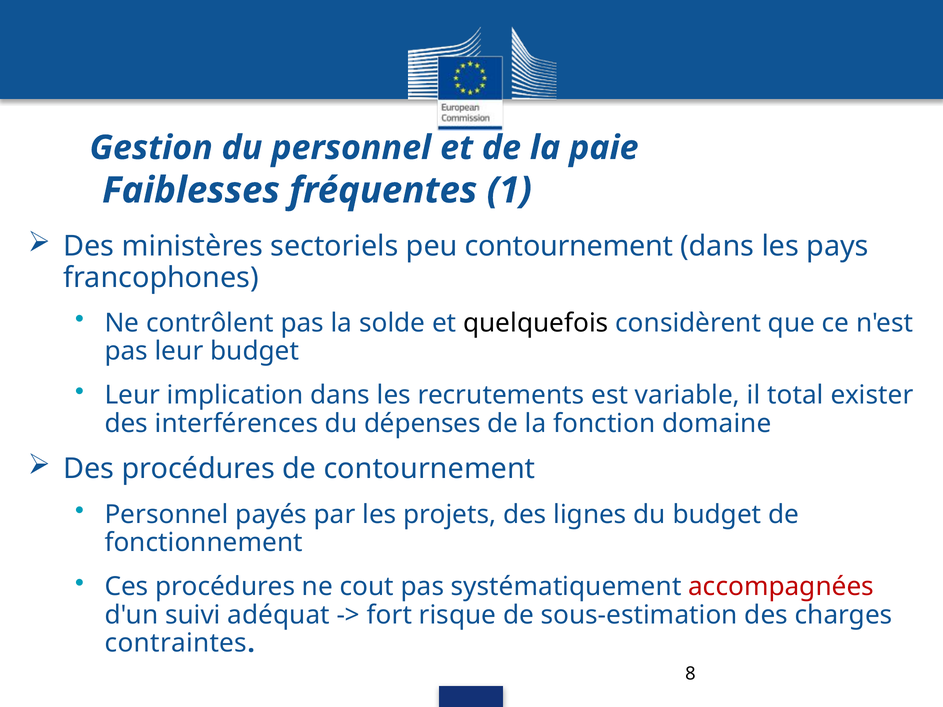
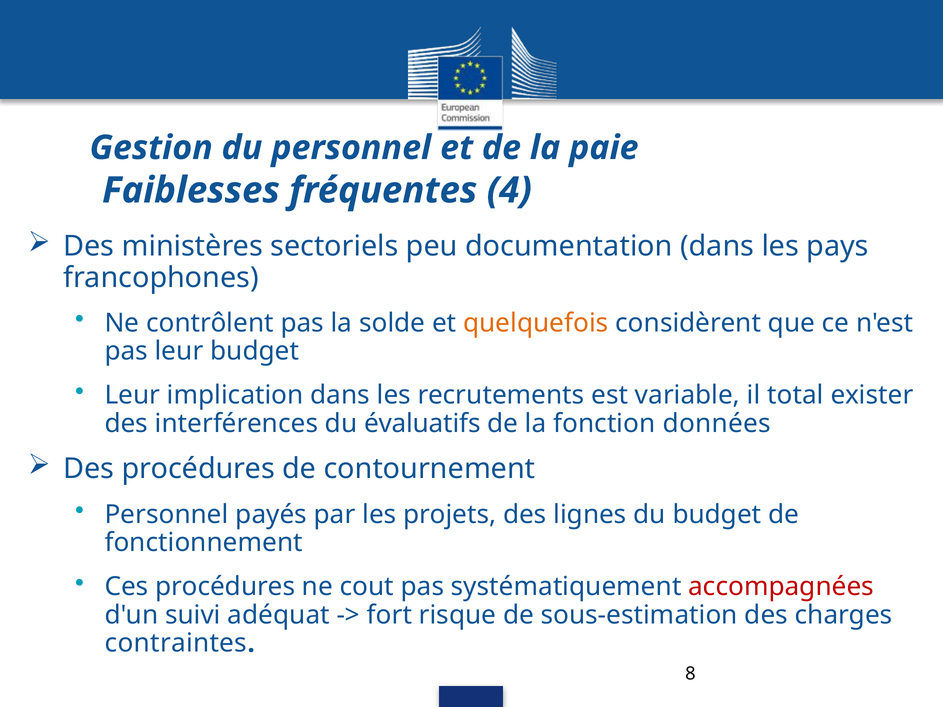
1: 1 -> 4
peu contournement: contournement -> documentation
quelquefois colour: black -> orange
dépenses: dépenses -> évaluatifs
domaine: domaine -> données
